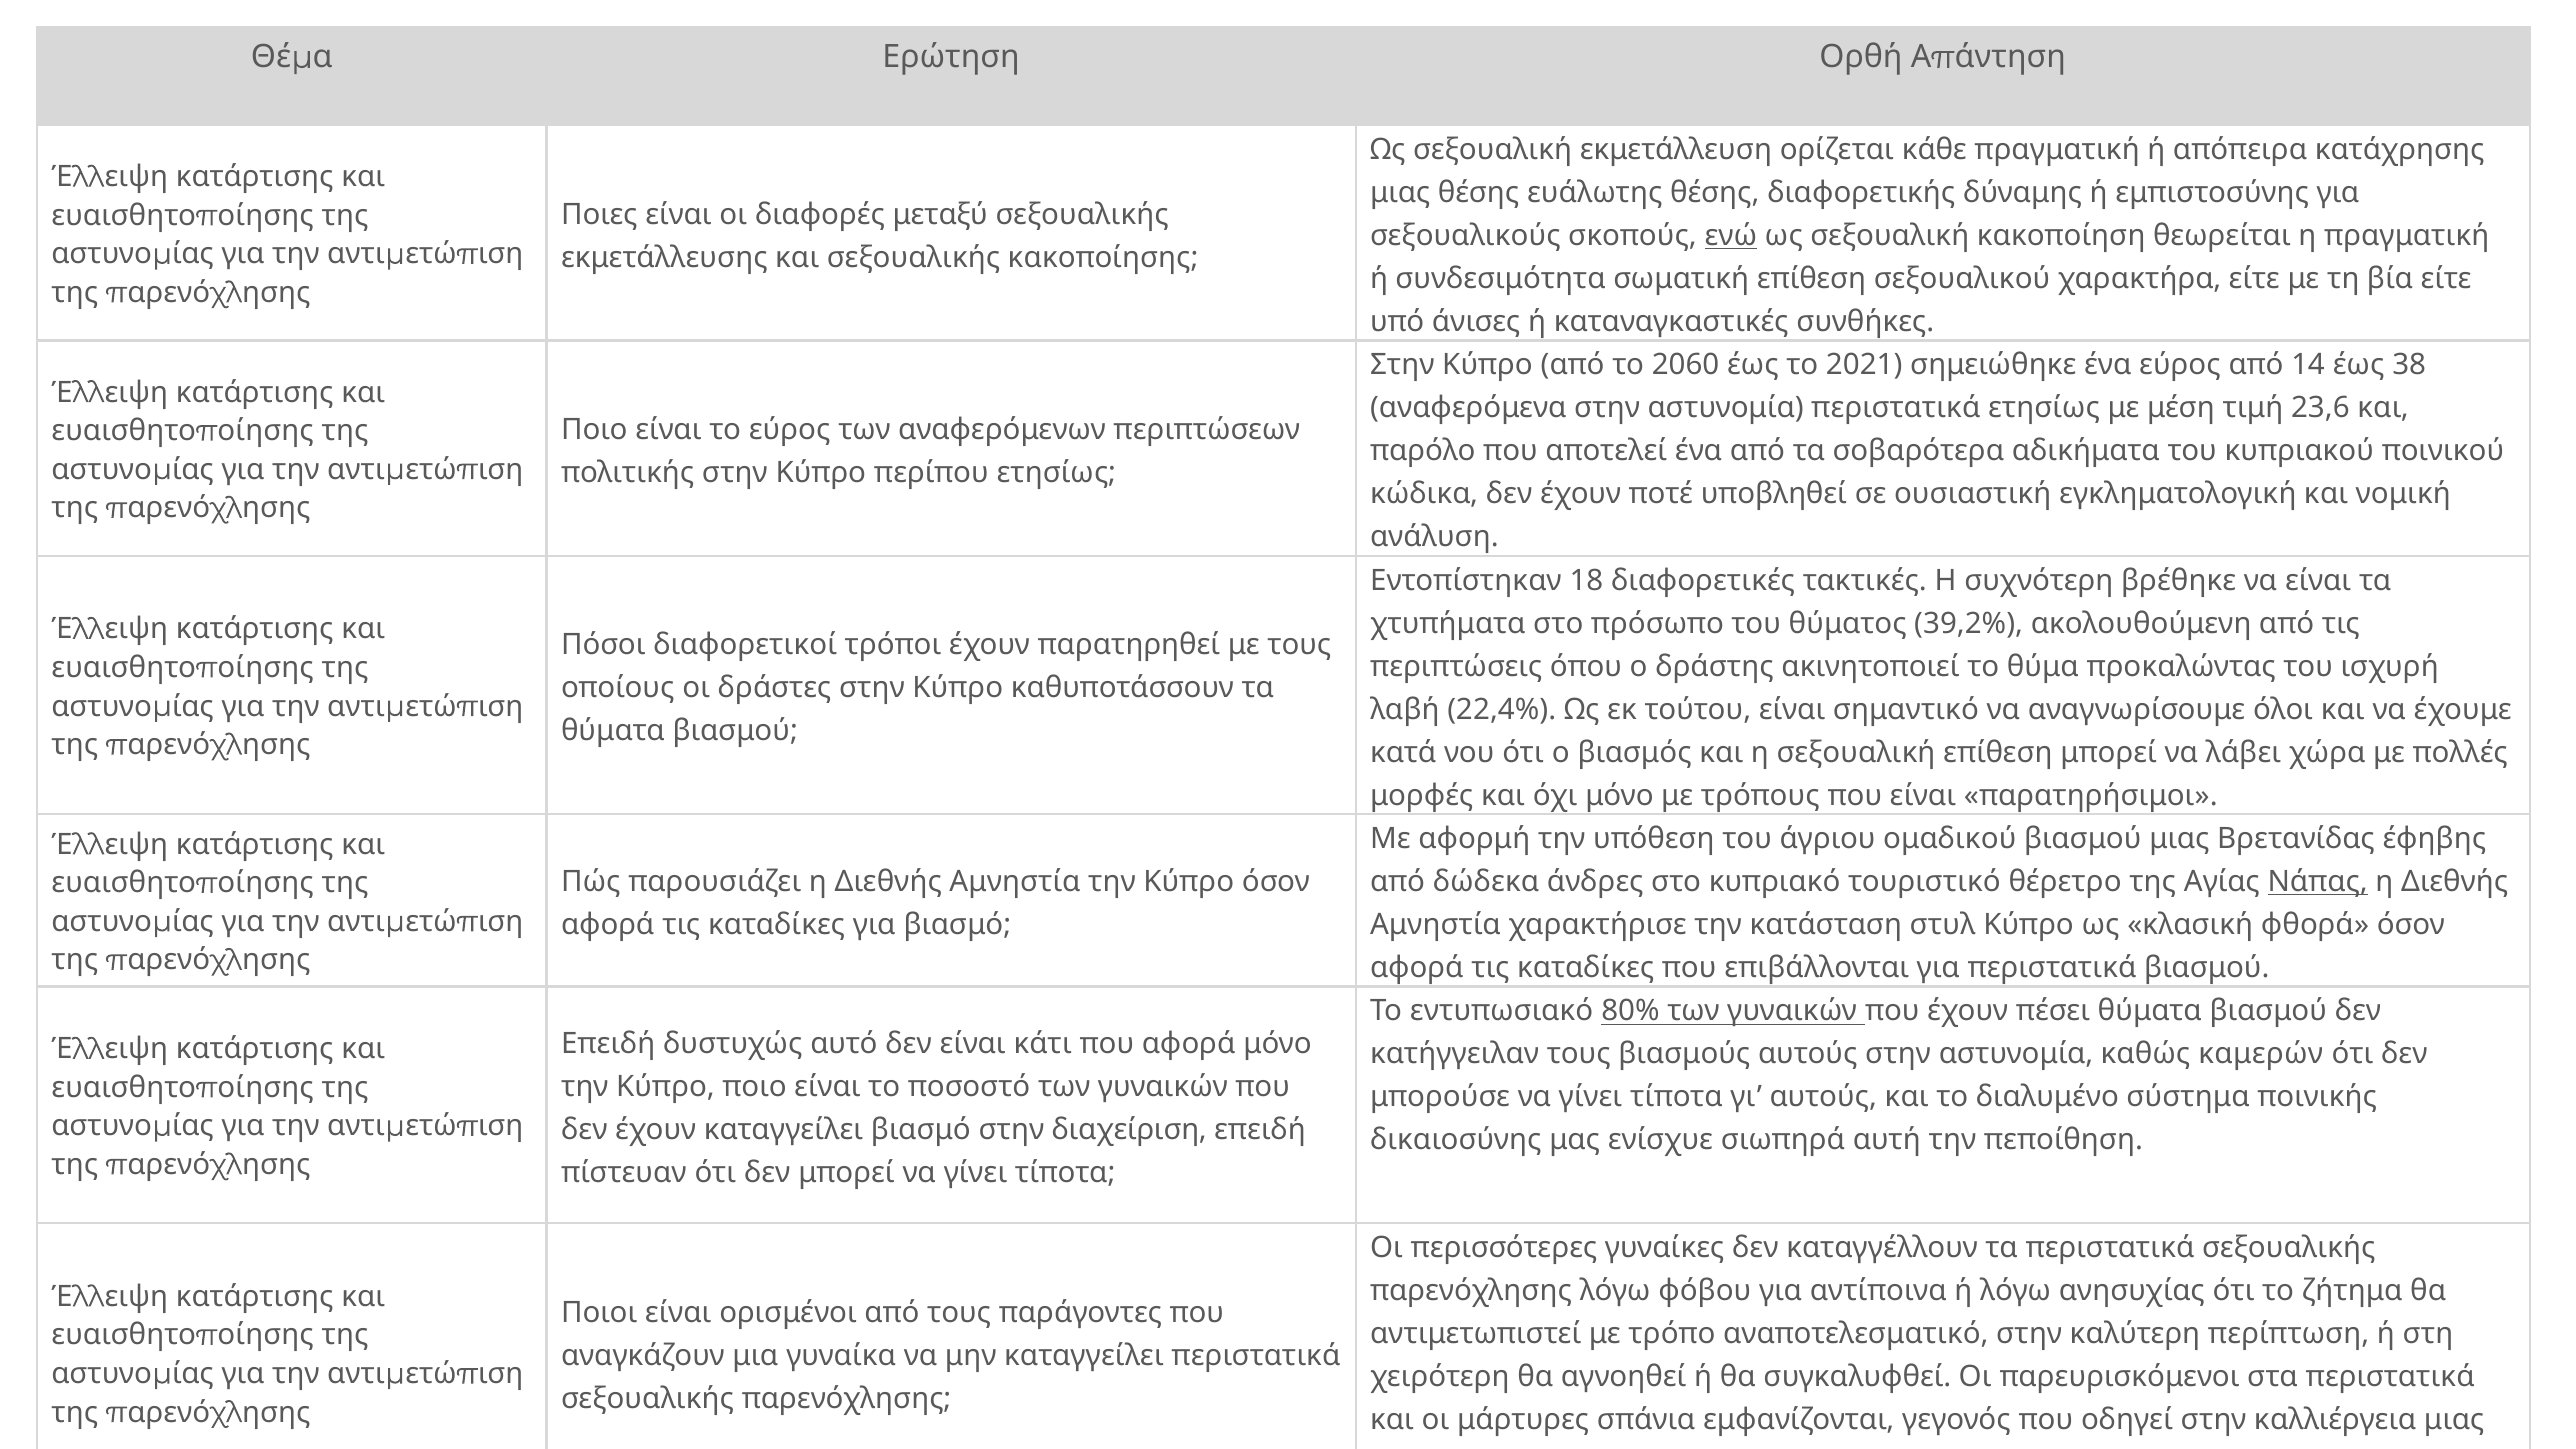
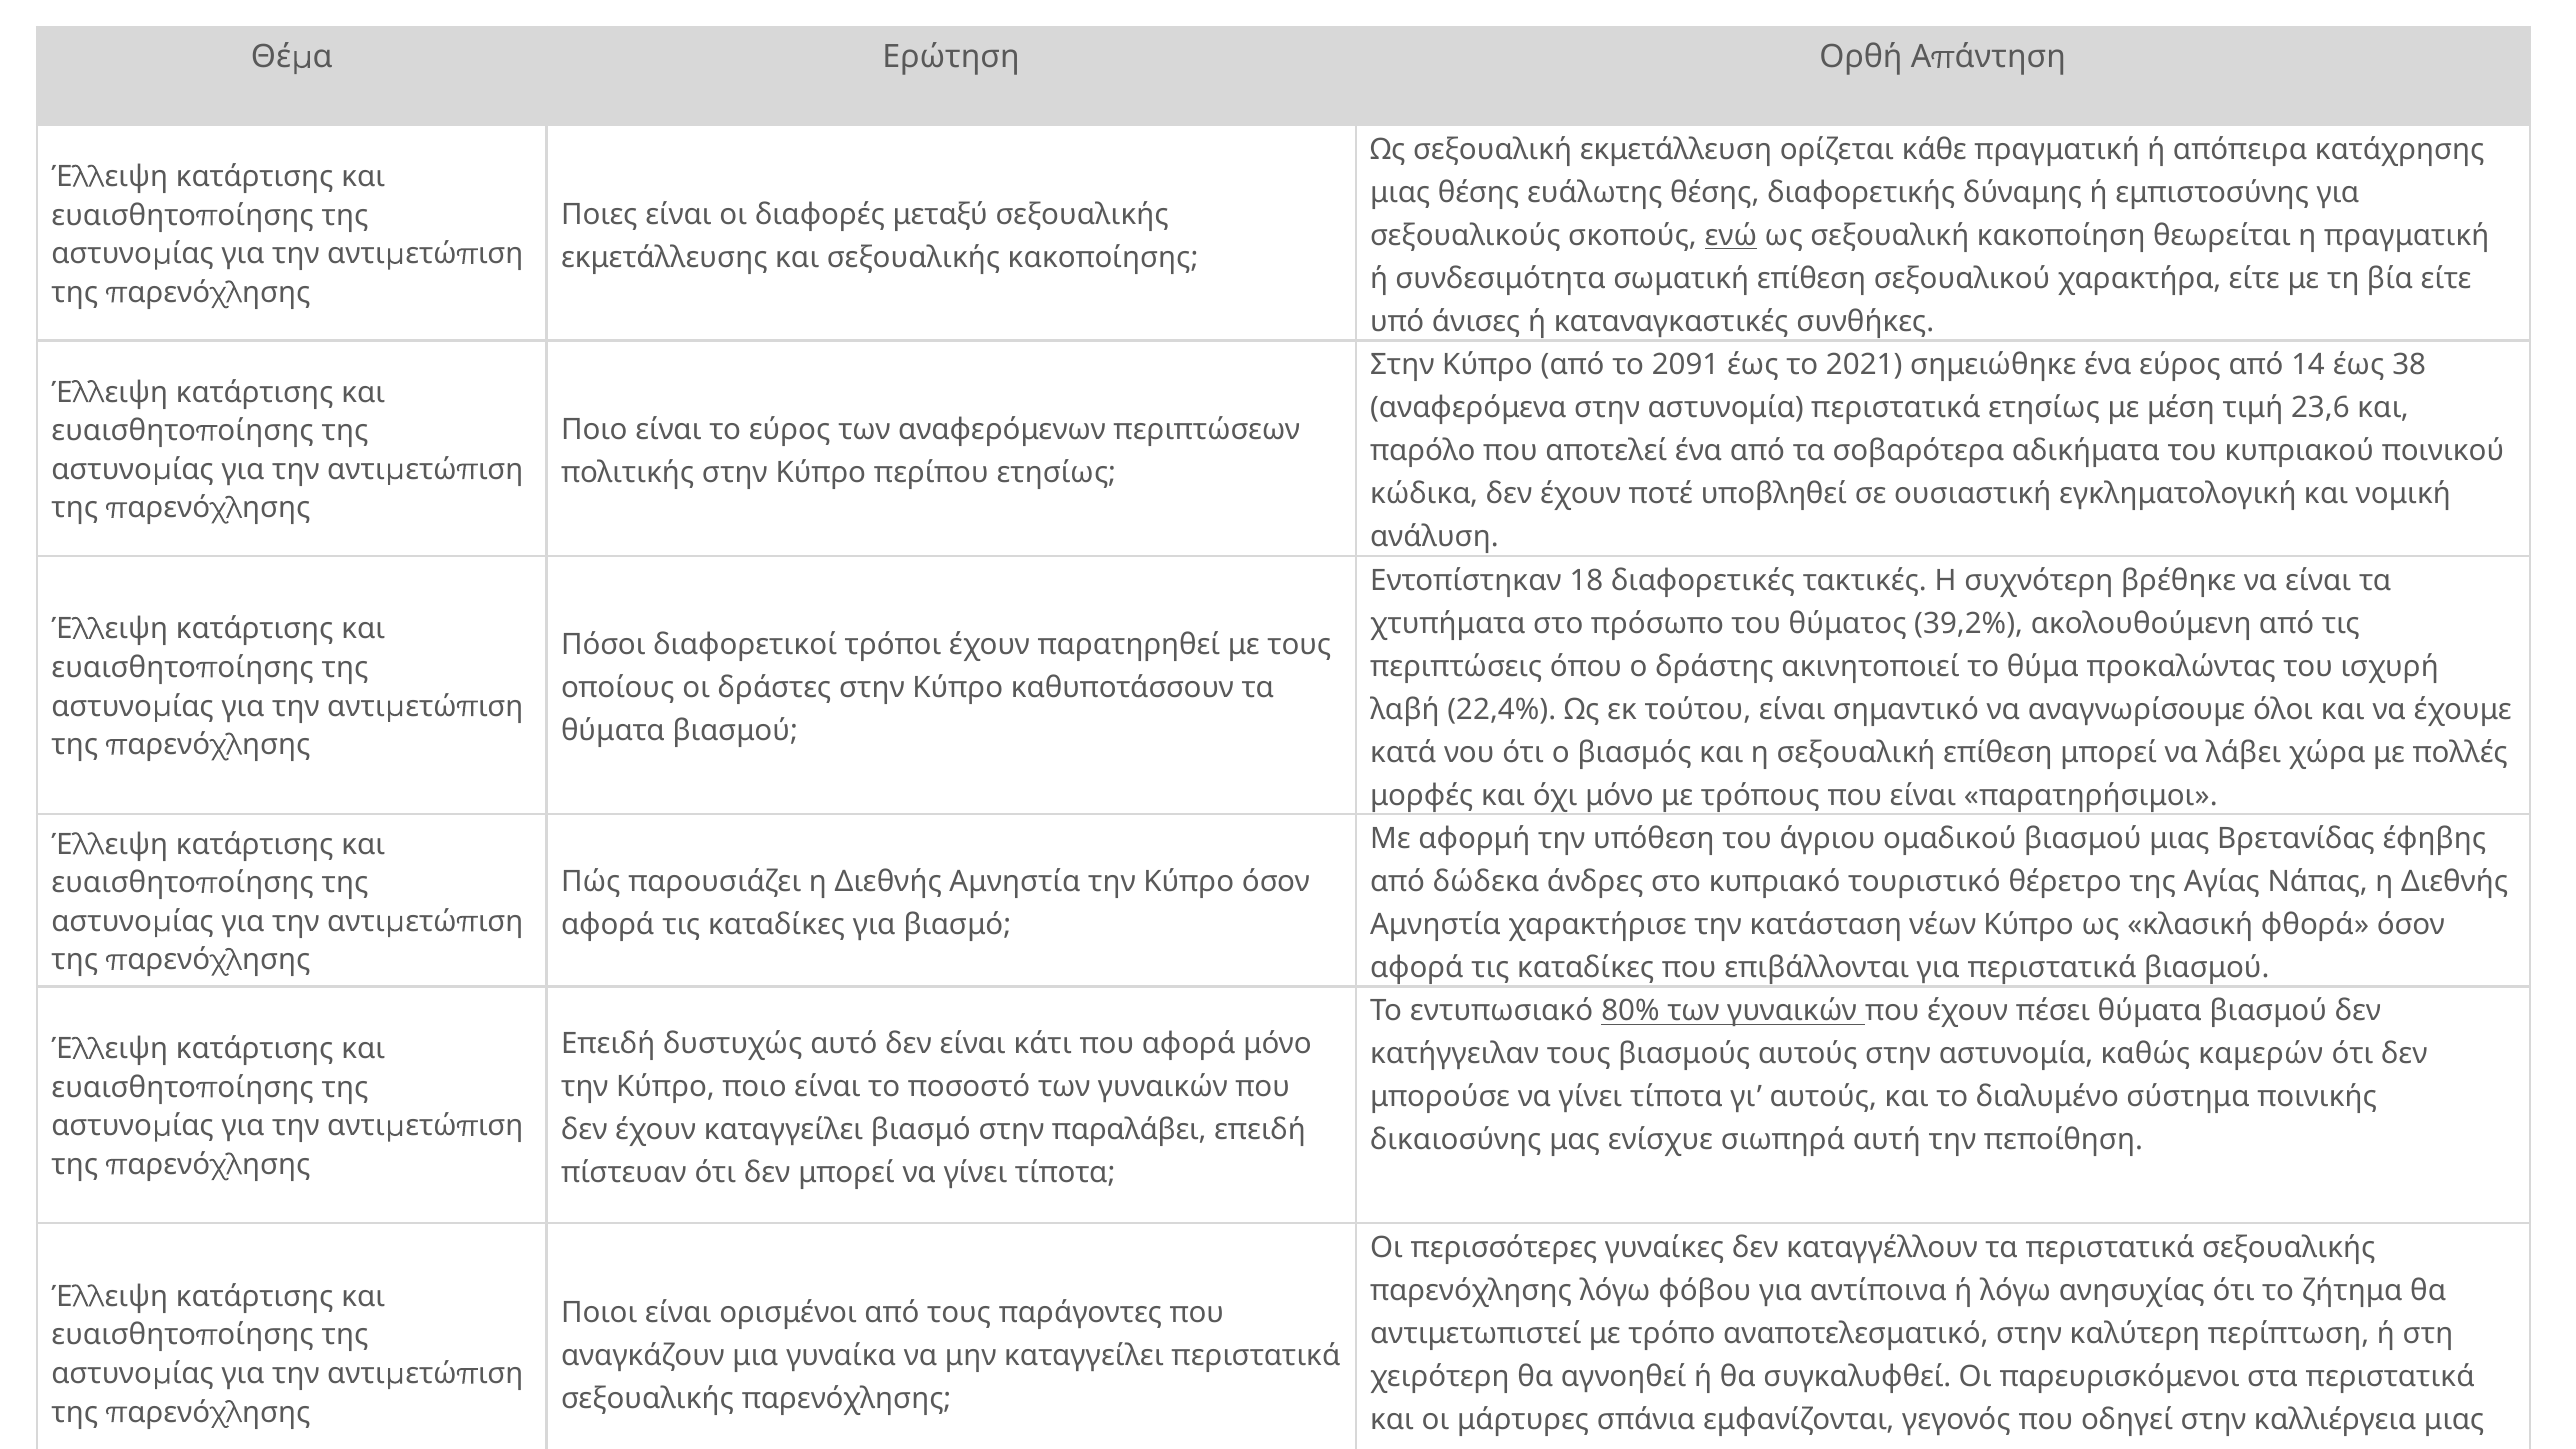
2060: 2060 -> 2091
Νάπας underline: present -> none
στυλ: στυλ -> νέων
διαχείριση: διαχείριση -> παραλάβει
